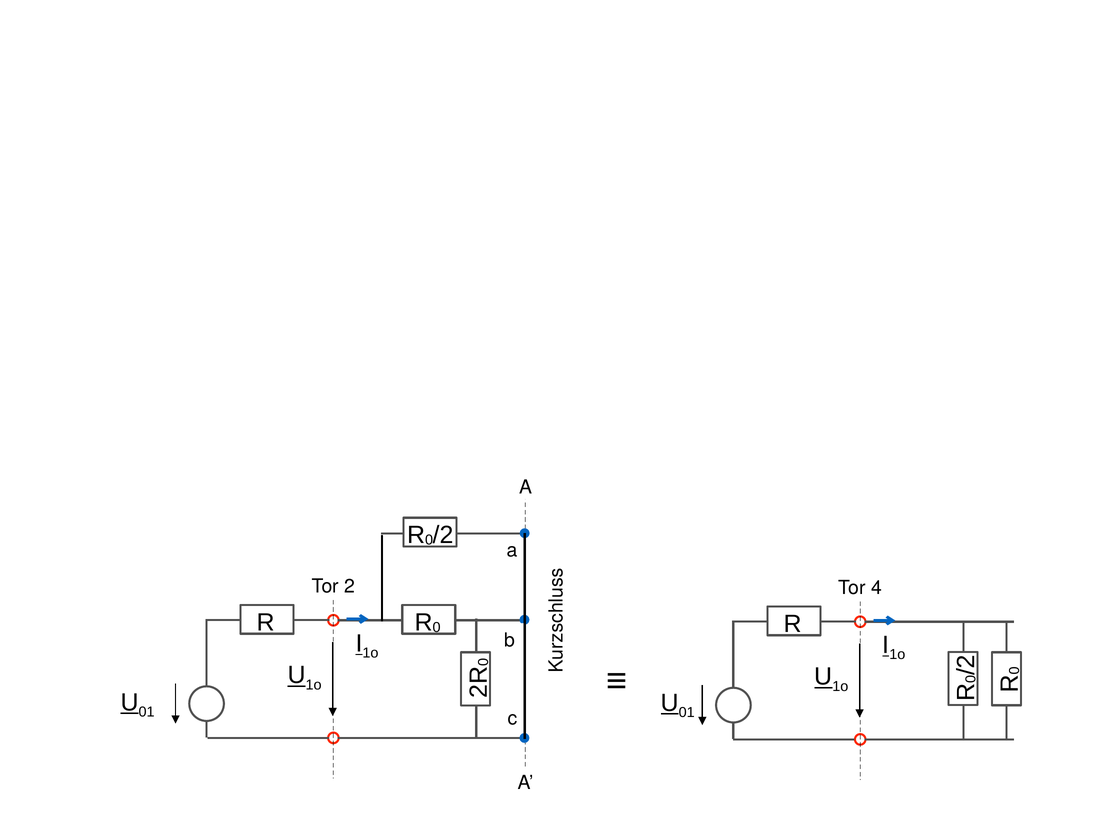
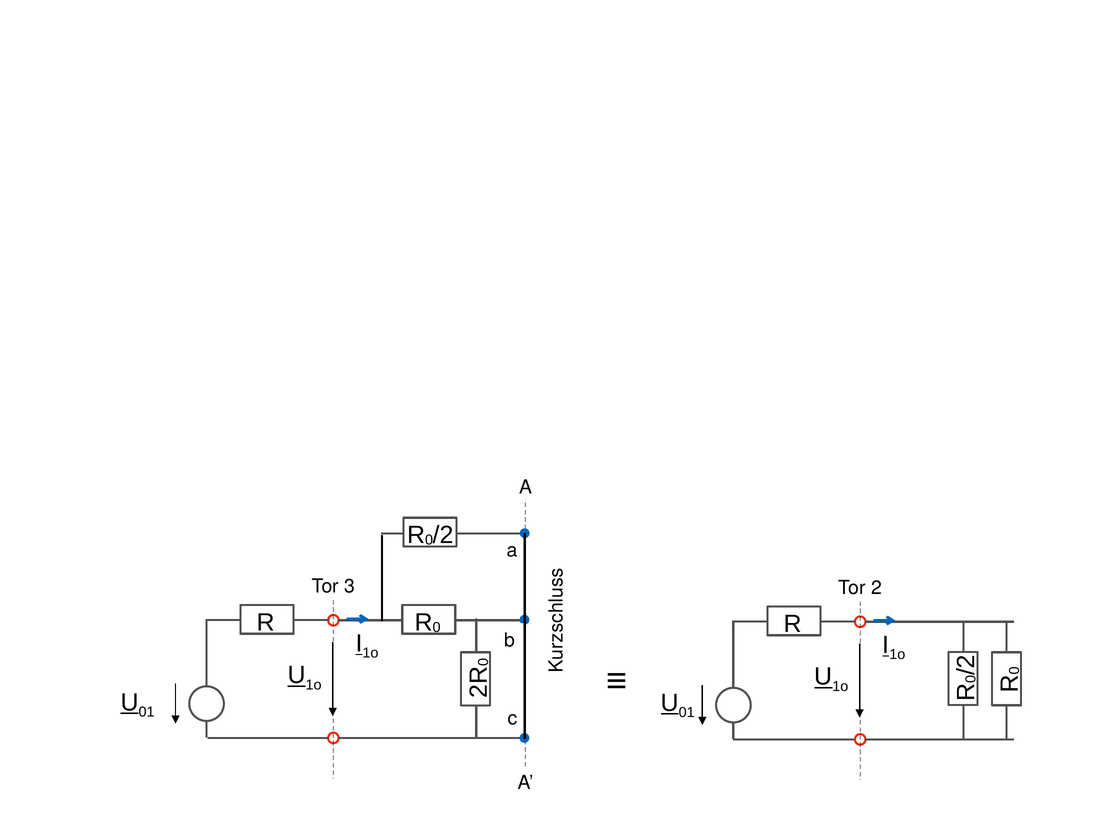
Tor 2: 2 -> 3
Tor 4: 4 -> 2
